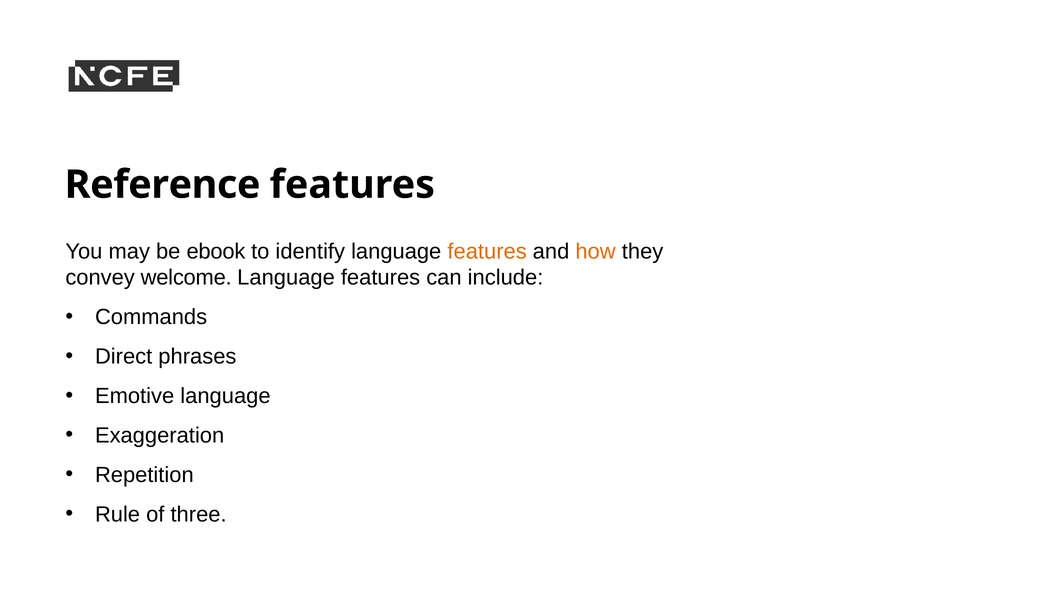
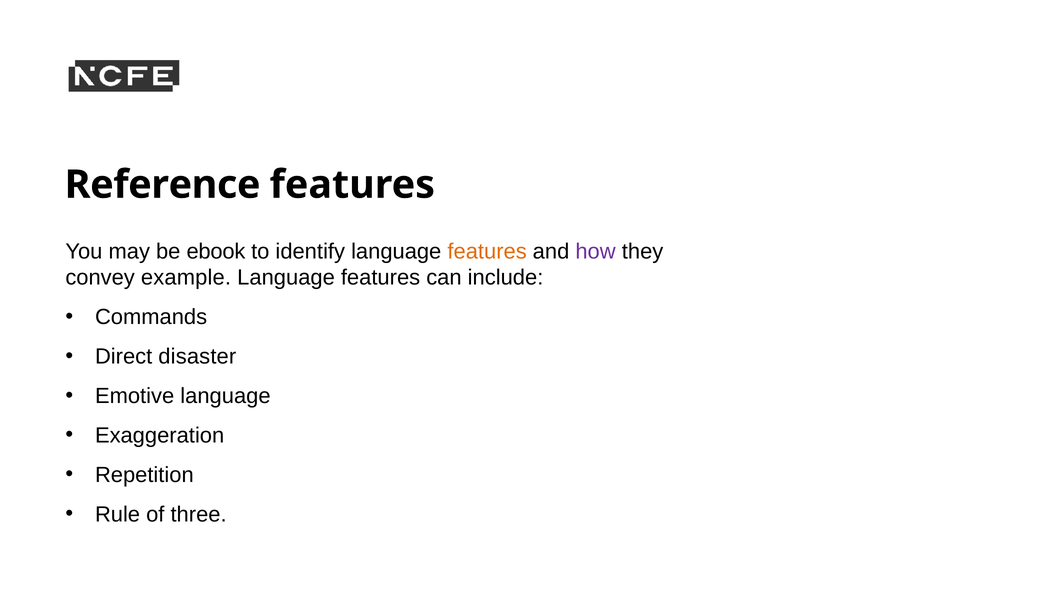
how colour: orange -> purple
welcome: welcome -> example
phrases: phrases -> disaster
